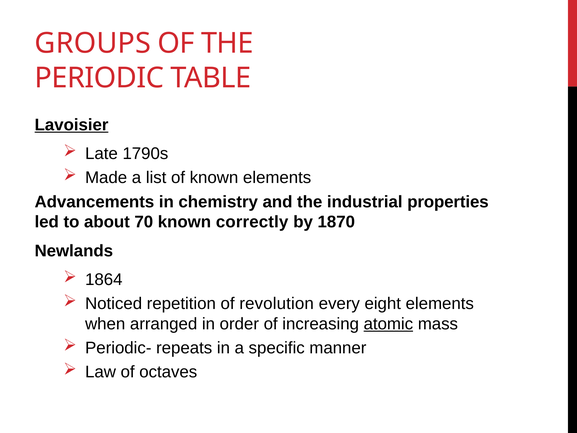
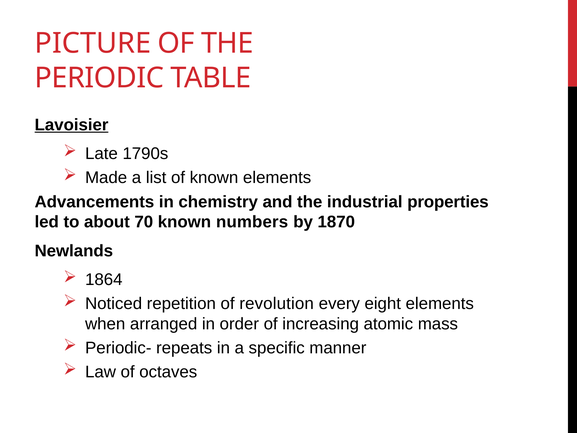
GROUPS: GROUPS -> PICTURE
correctly: correctly -> numbers
atomic underline: present -> none
